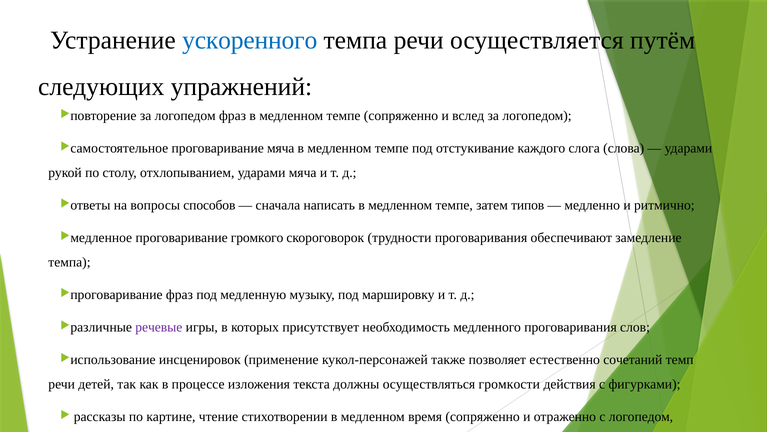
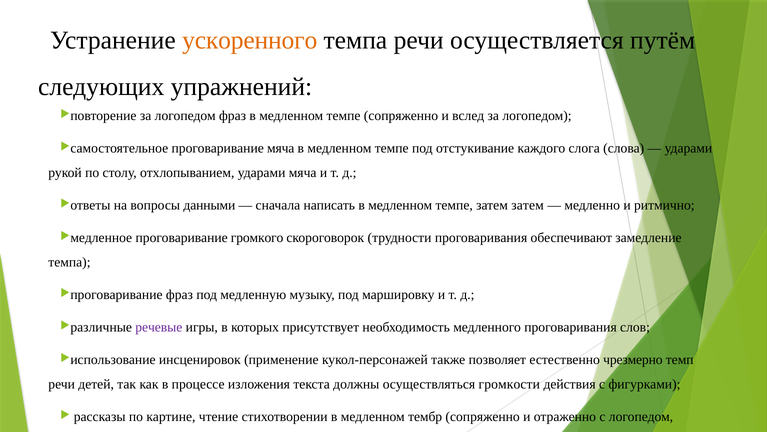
ускоренного colour: blue -> orange
способов: способов -> данными
затем типов: типов -> затем
сочетаний: сочетаний -> чрезмерно
время: время -> тембр
